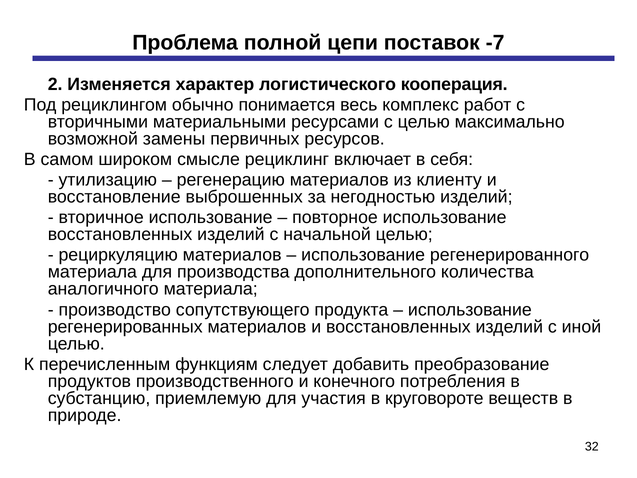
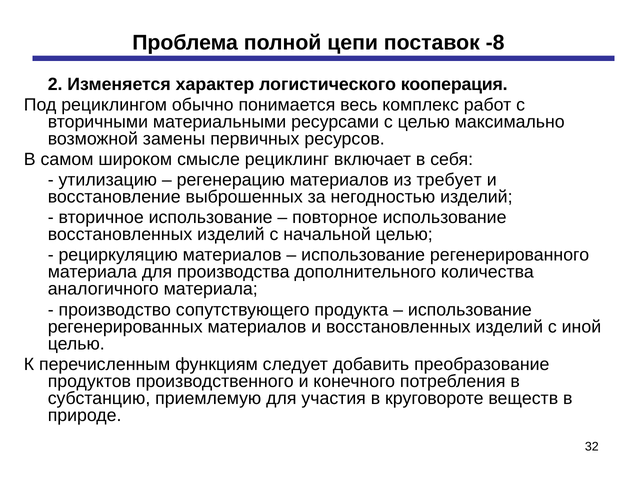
-7: -7 -> -8
клиенту: клиенту -> требует
